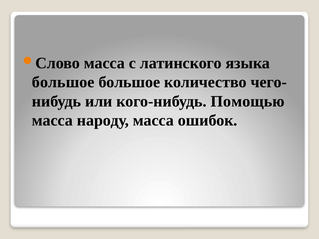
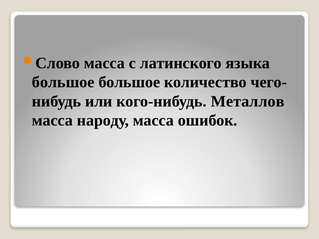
Помощью: Помощью -> Металлов
